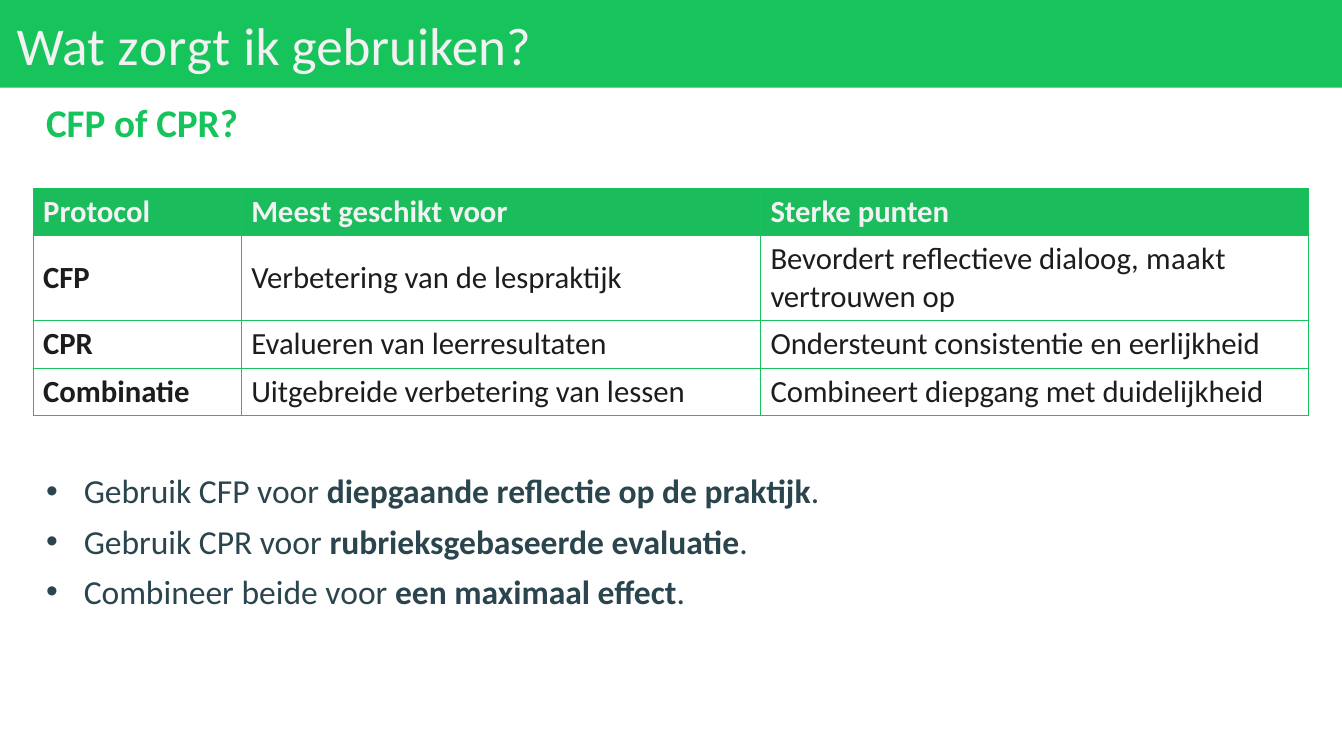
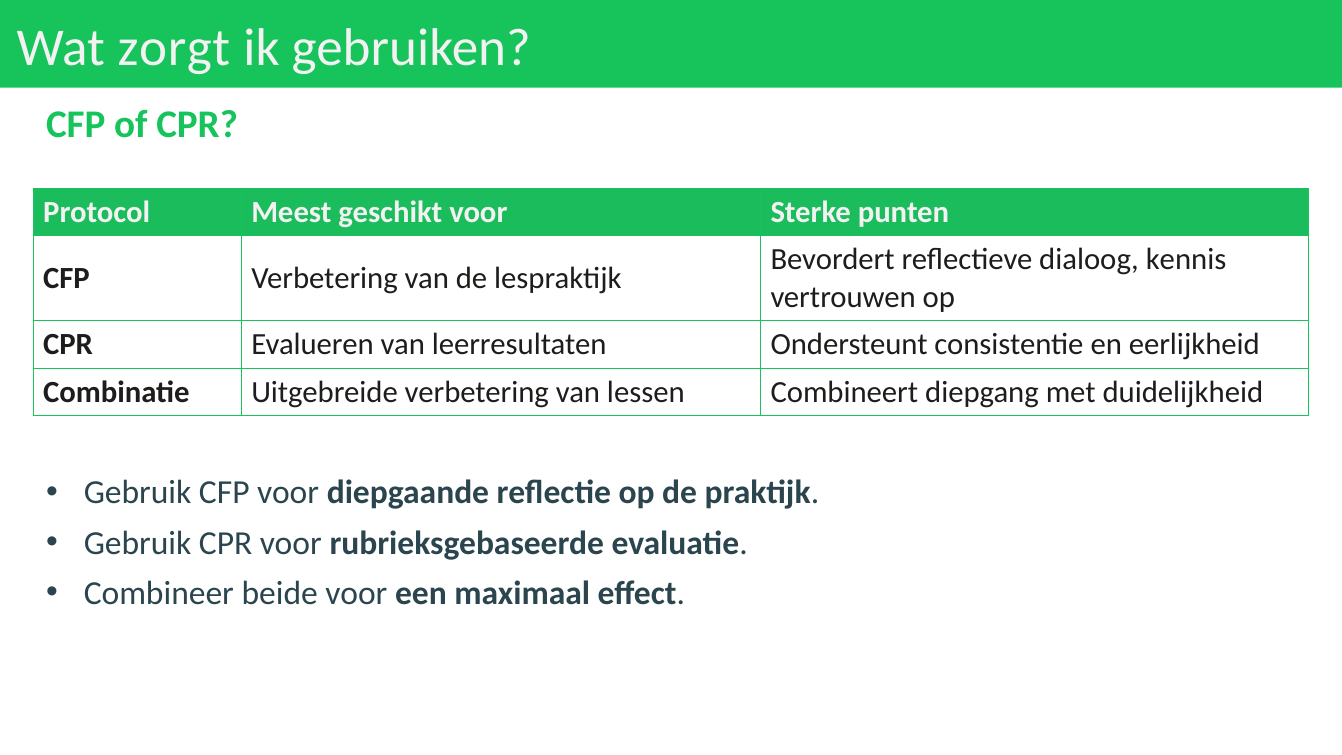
maakt: maakt -> kennis
